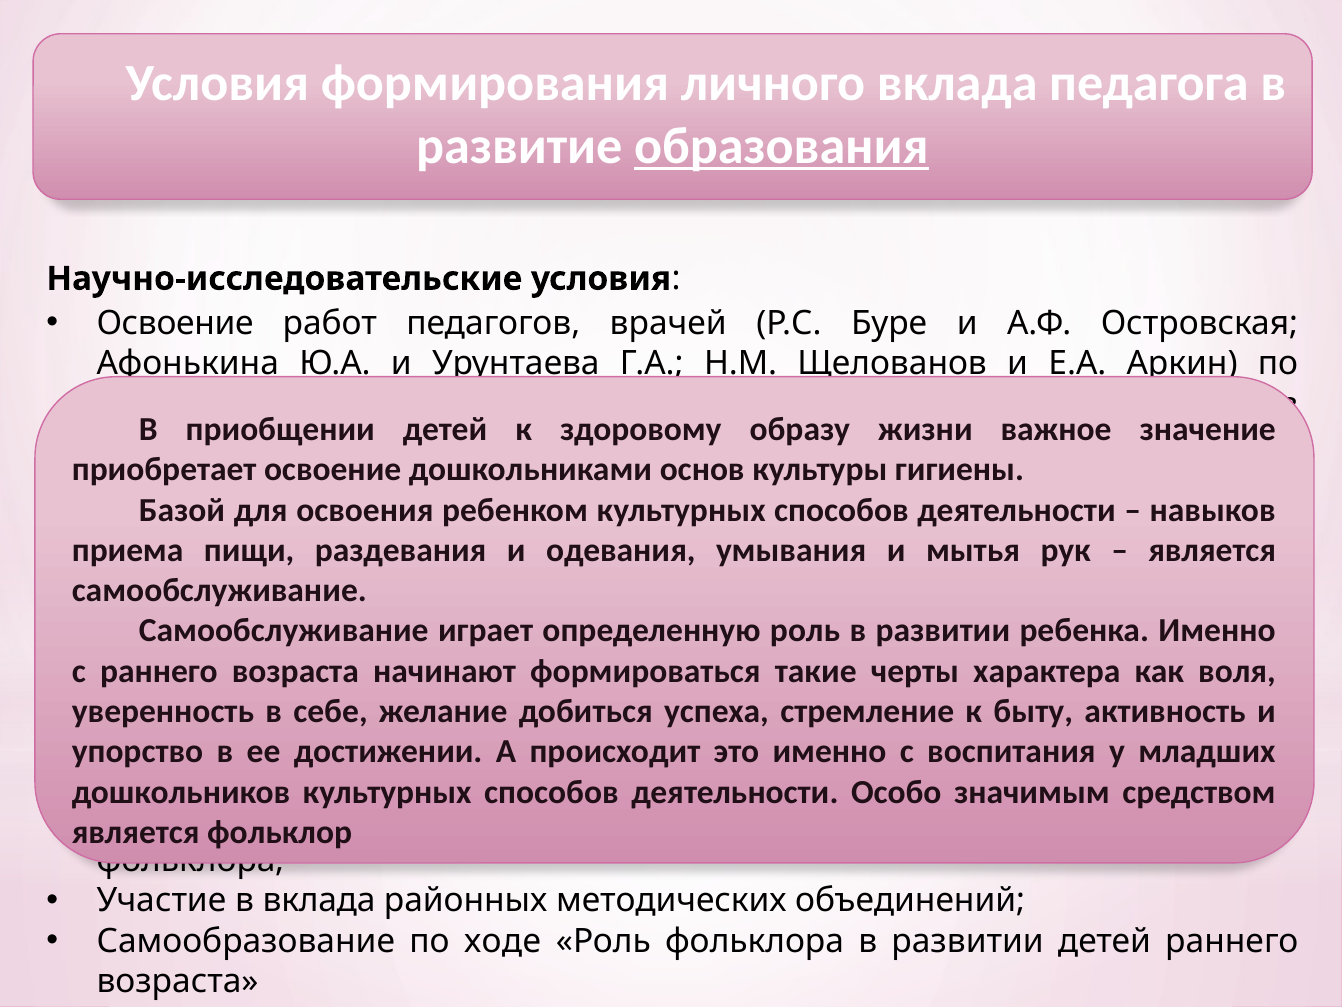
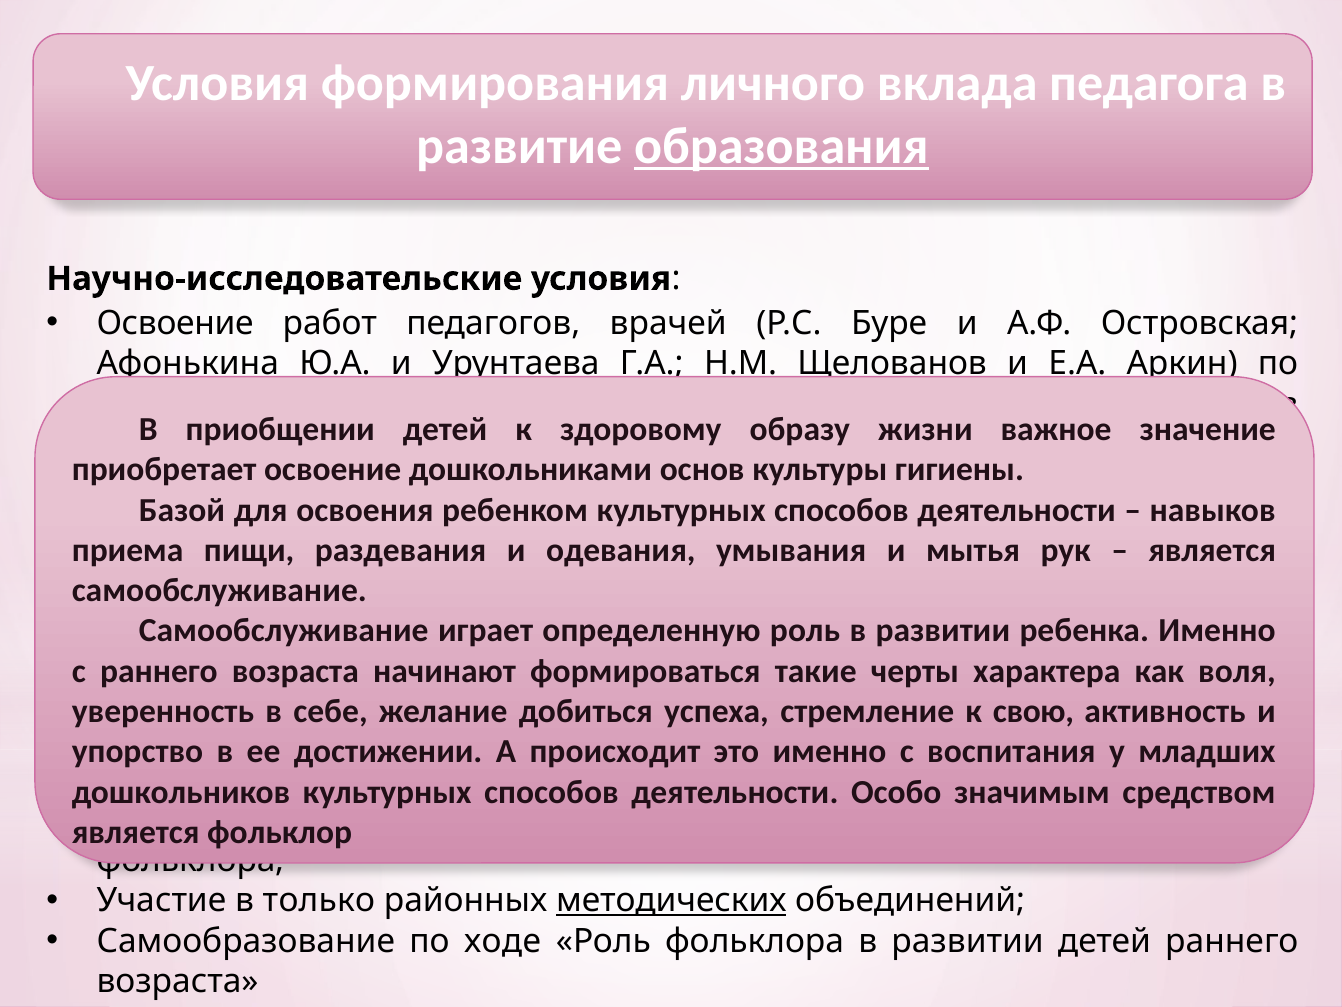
быту: быту -> свою
в вклада: вклада -> только
методических underline: none -> present
